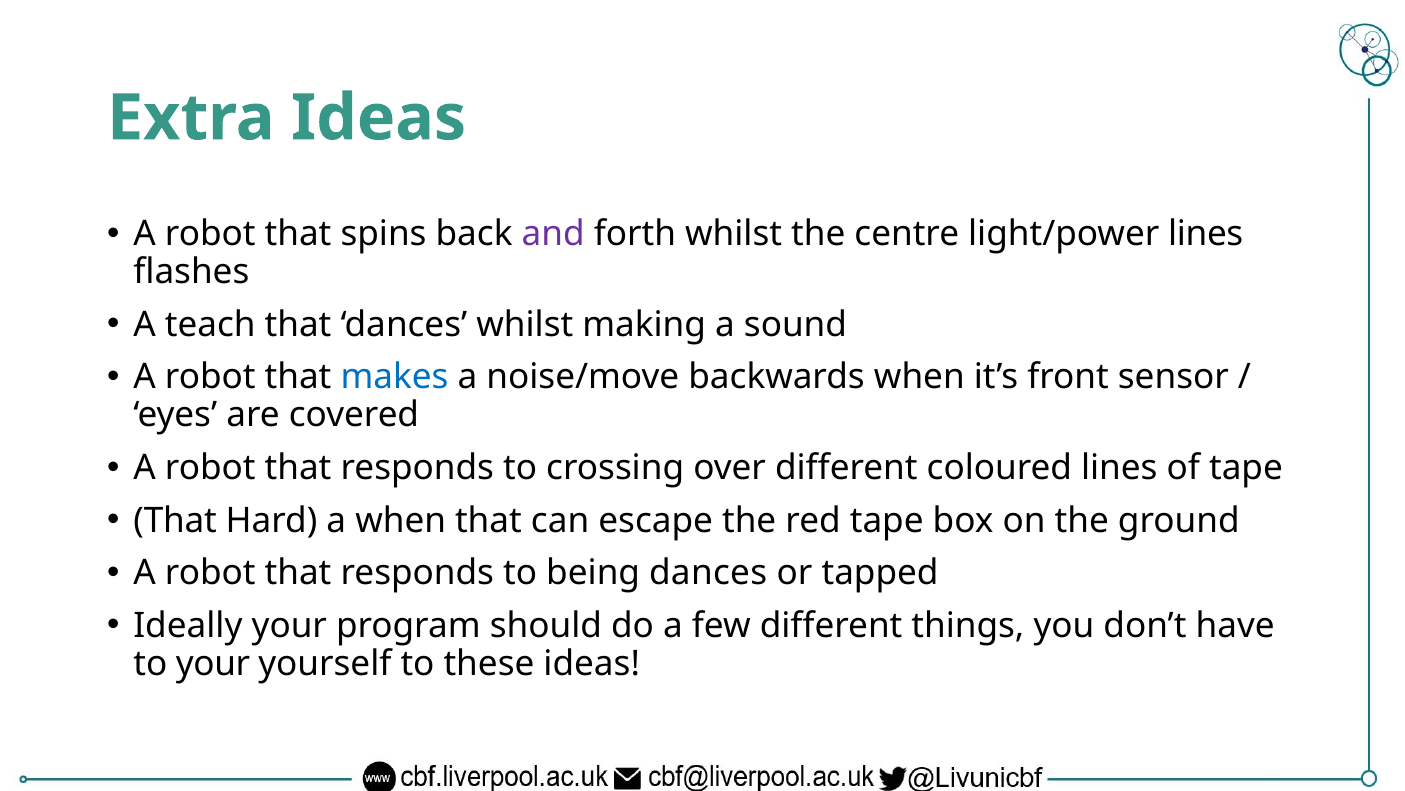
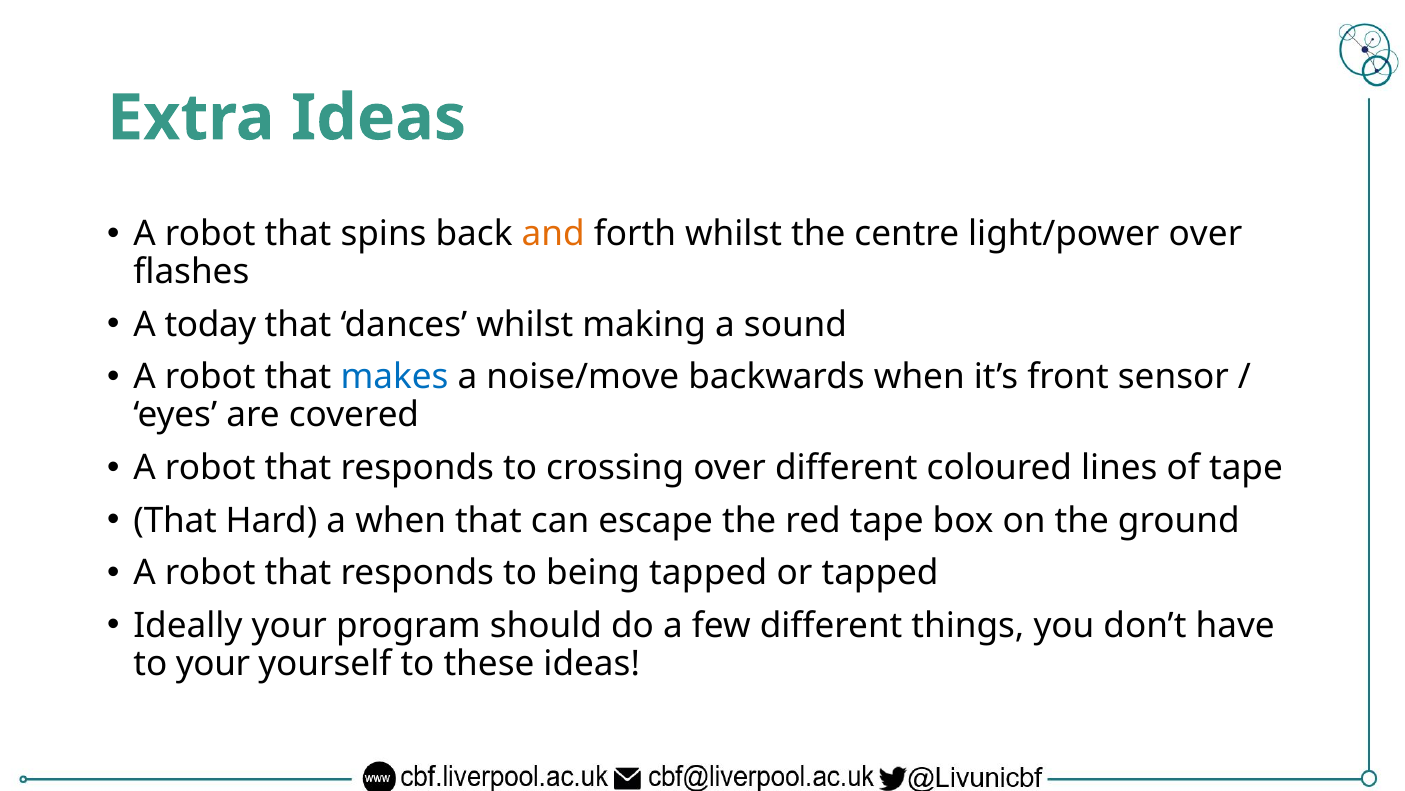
and colour: purple -> orange
light/power lines: lines -> over
teach: teach -> today
being dances: dances -> tapped
